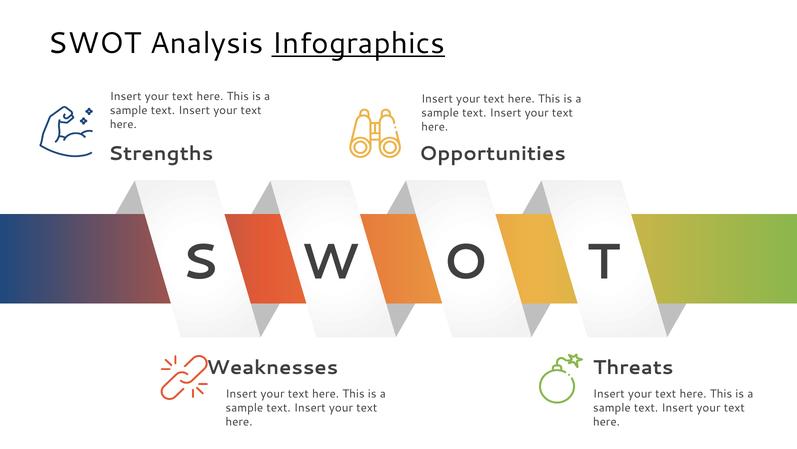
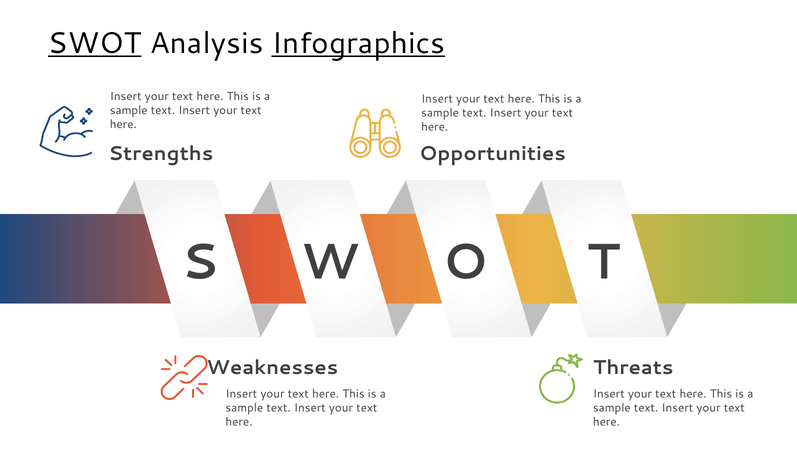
SWOT underline: none -> present
